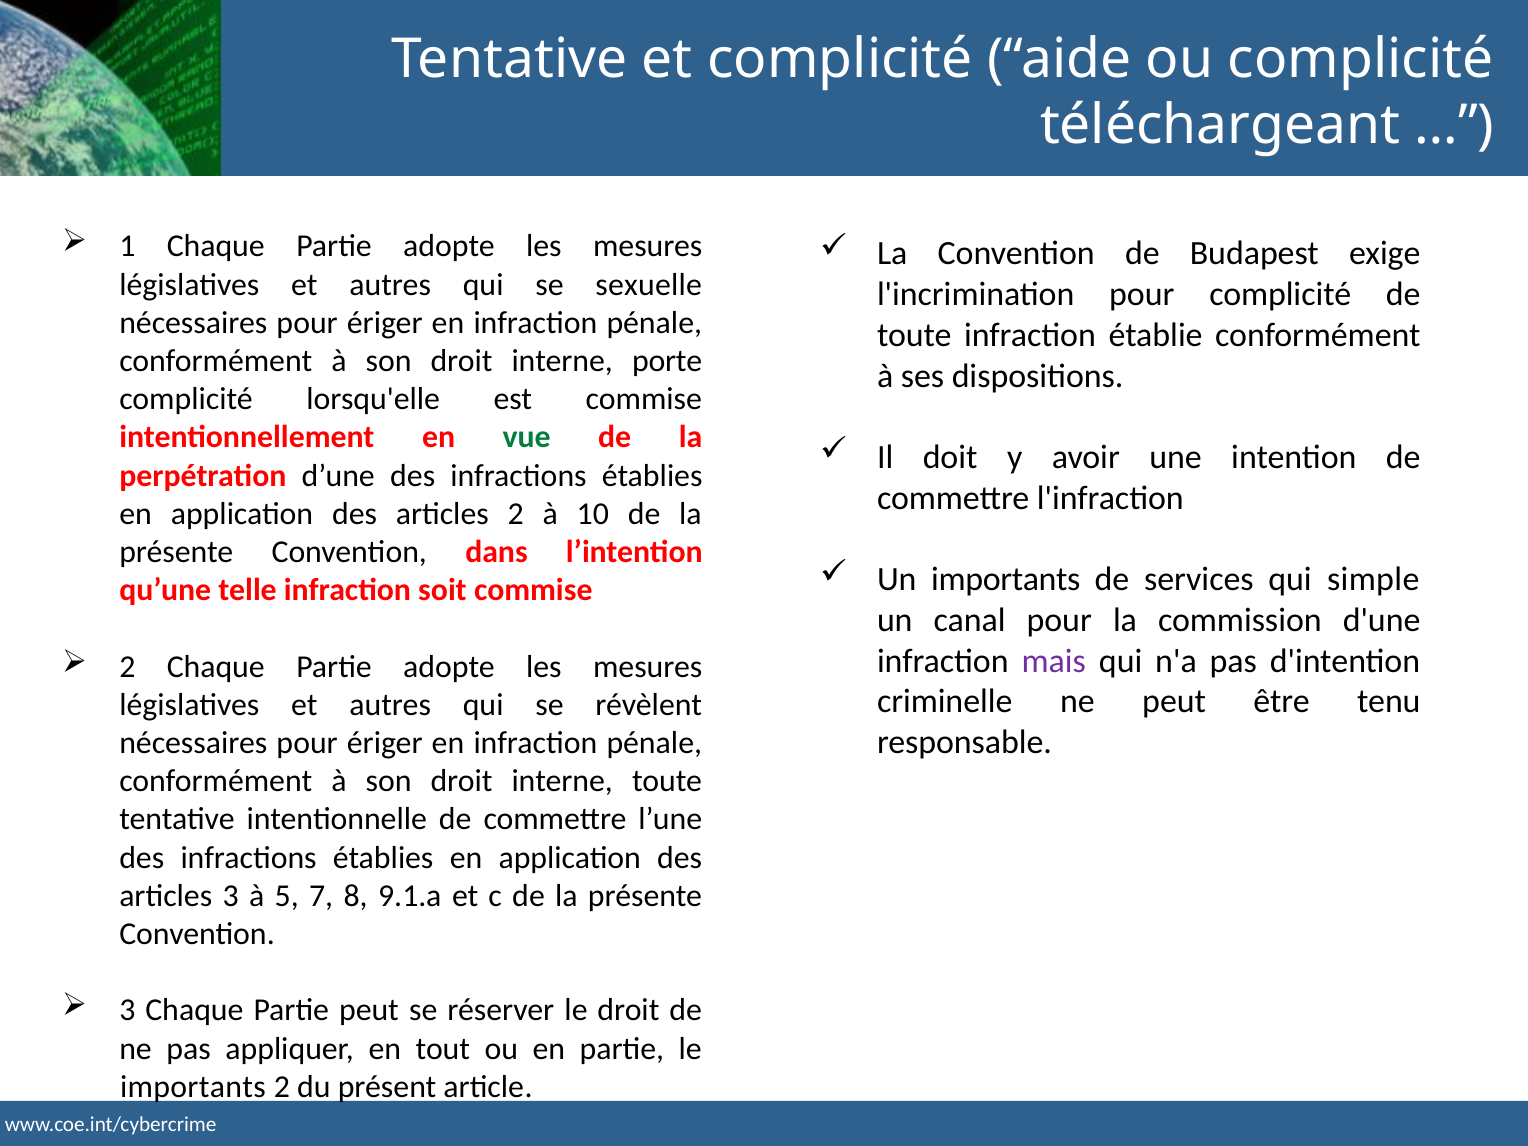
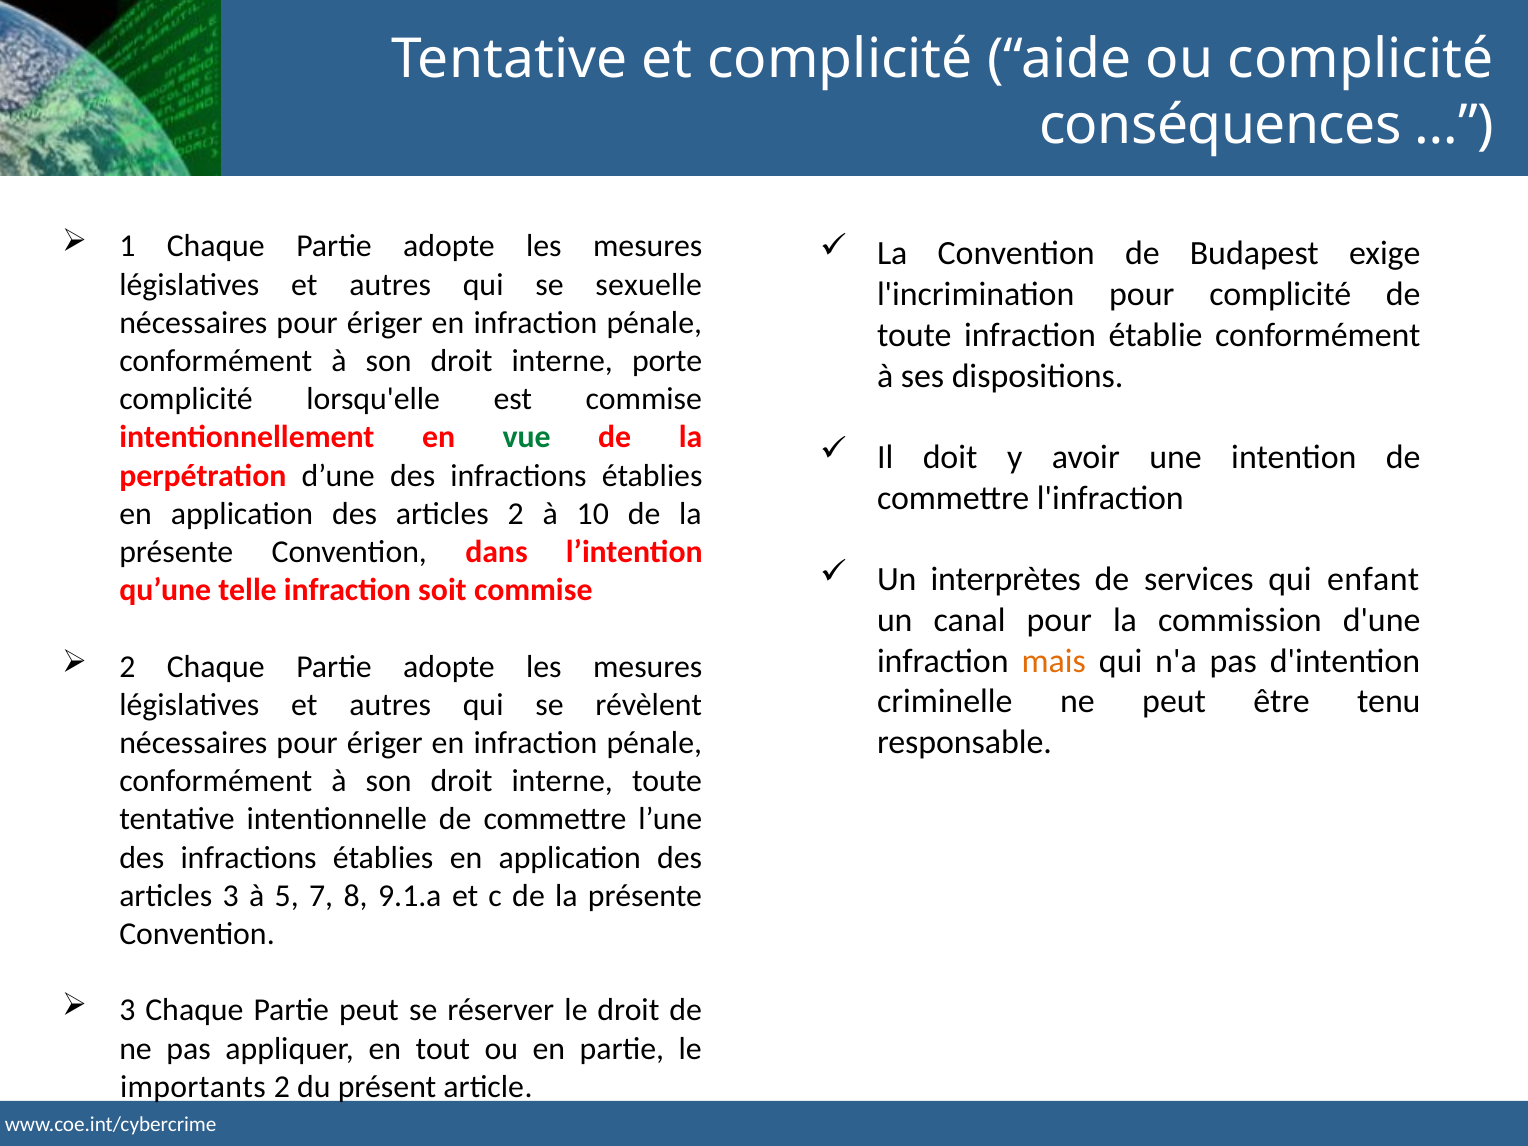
téléchargeant: téléchargeant -> conséquences
Un importants: importants -> interprètes
simple: simple -> enfant
mais colour: purple -> orange
